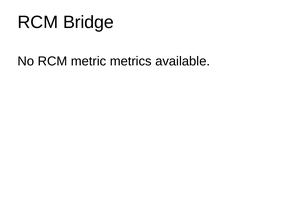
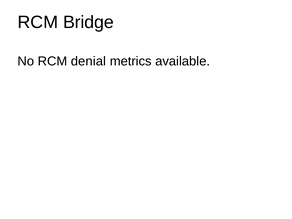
metric: metric -> denial
